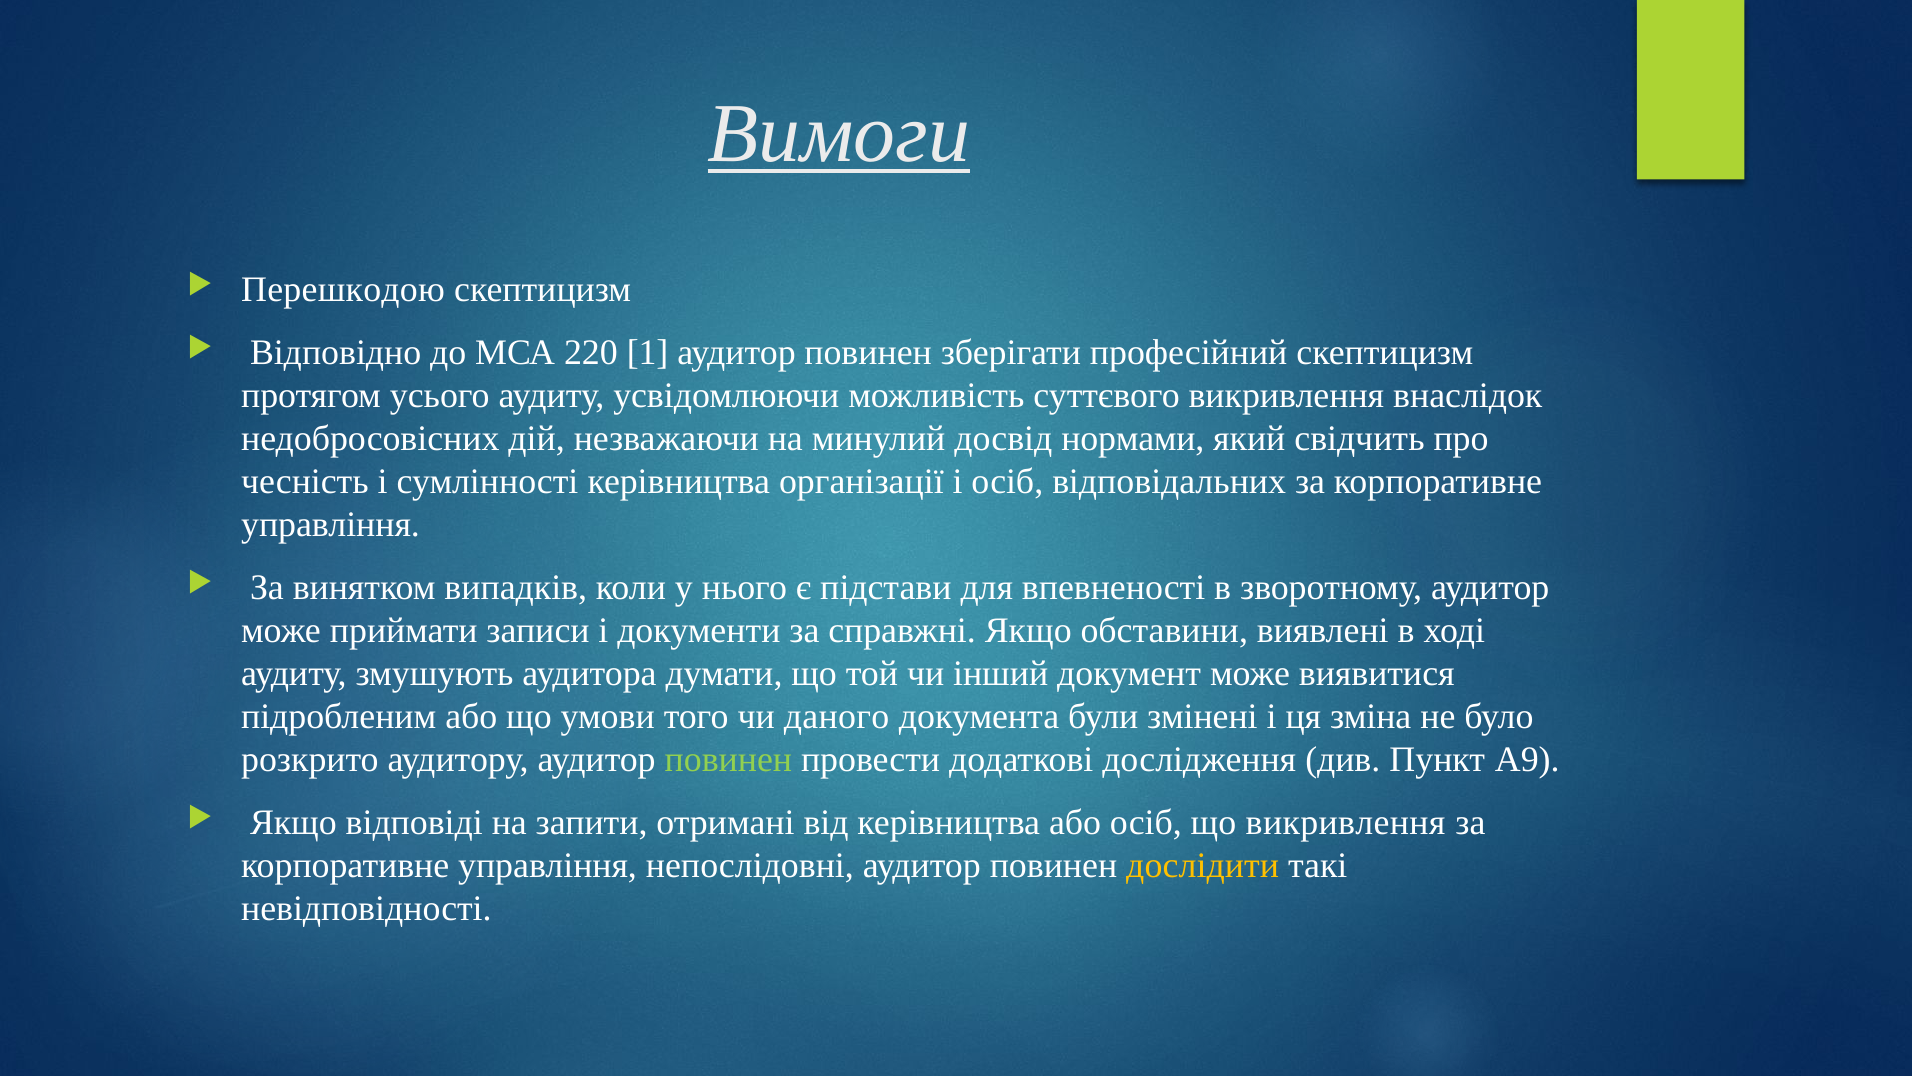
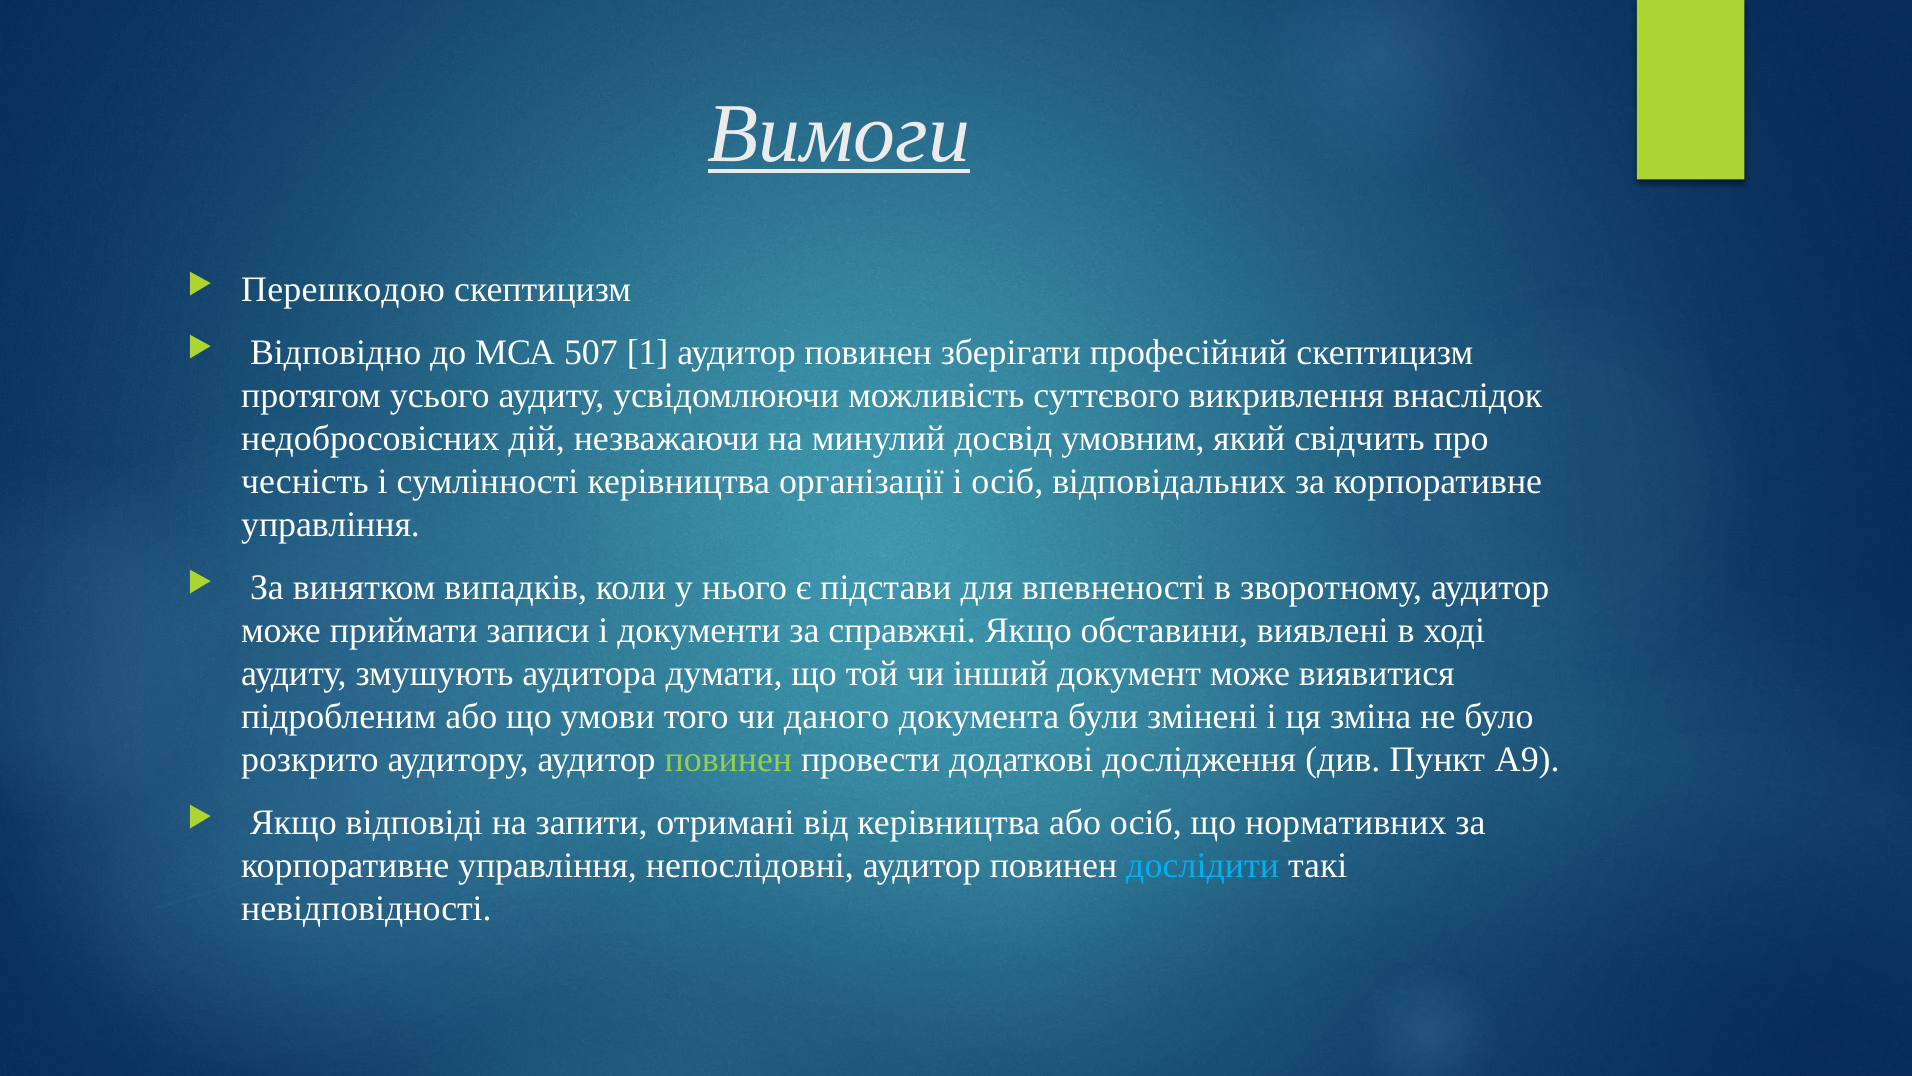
220: 220 -> 507
нормами: нормами -> умовним
що викривлення: викривлення -> нормативних
дослідити colour: yellow -> light blue
